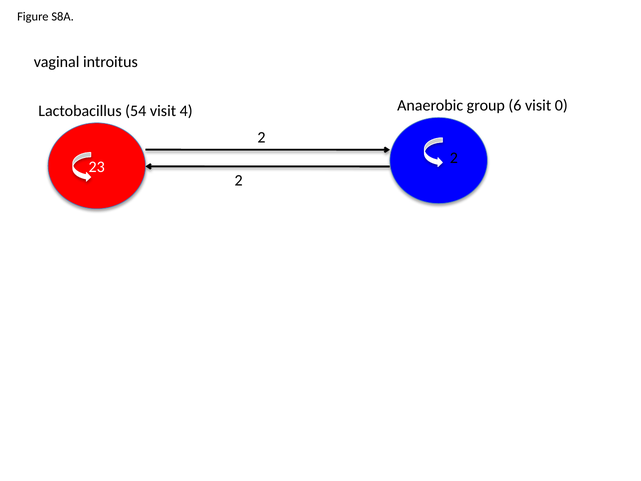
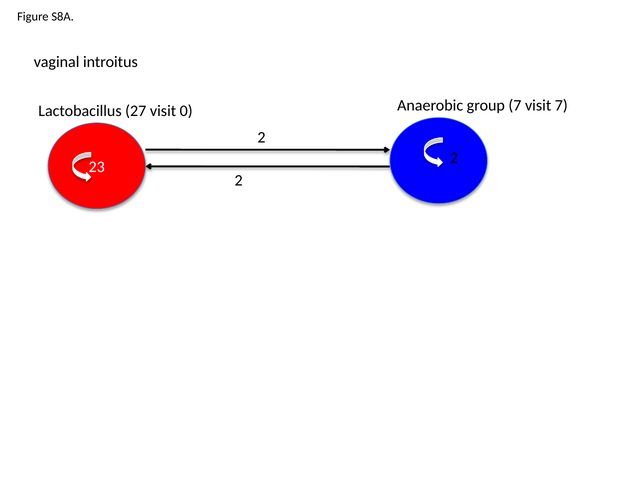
54: 54 -> 27
4: 4 -> 0
group 6: 6 -> 7
visit 0: 0 -> 7
